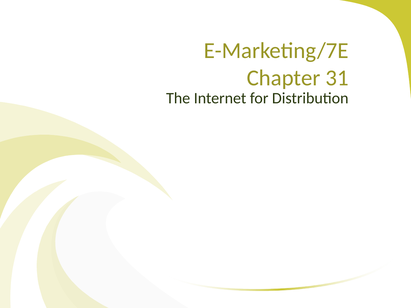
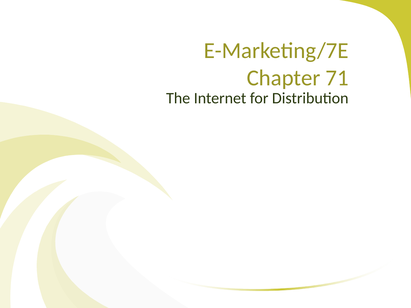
31: 31 -> 71
